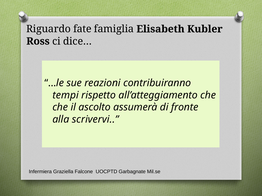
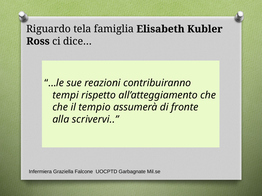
fate: fate -> tela
ascolto: ascolto -> tempio
